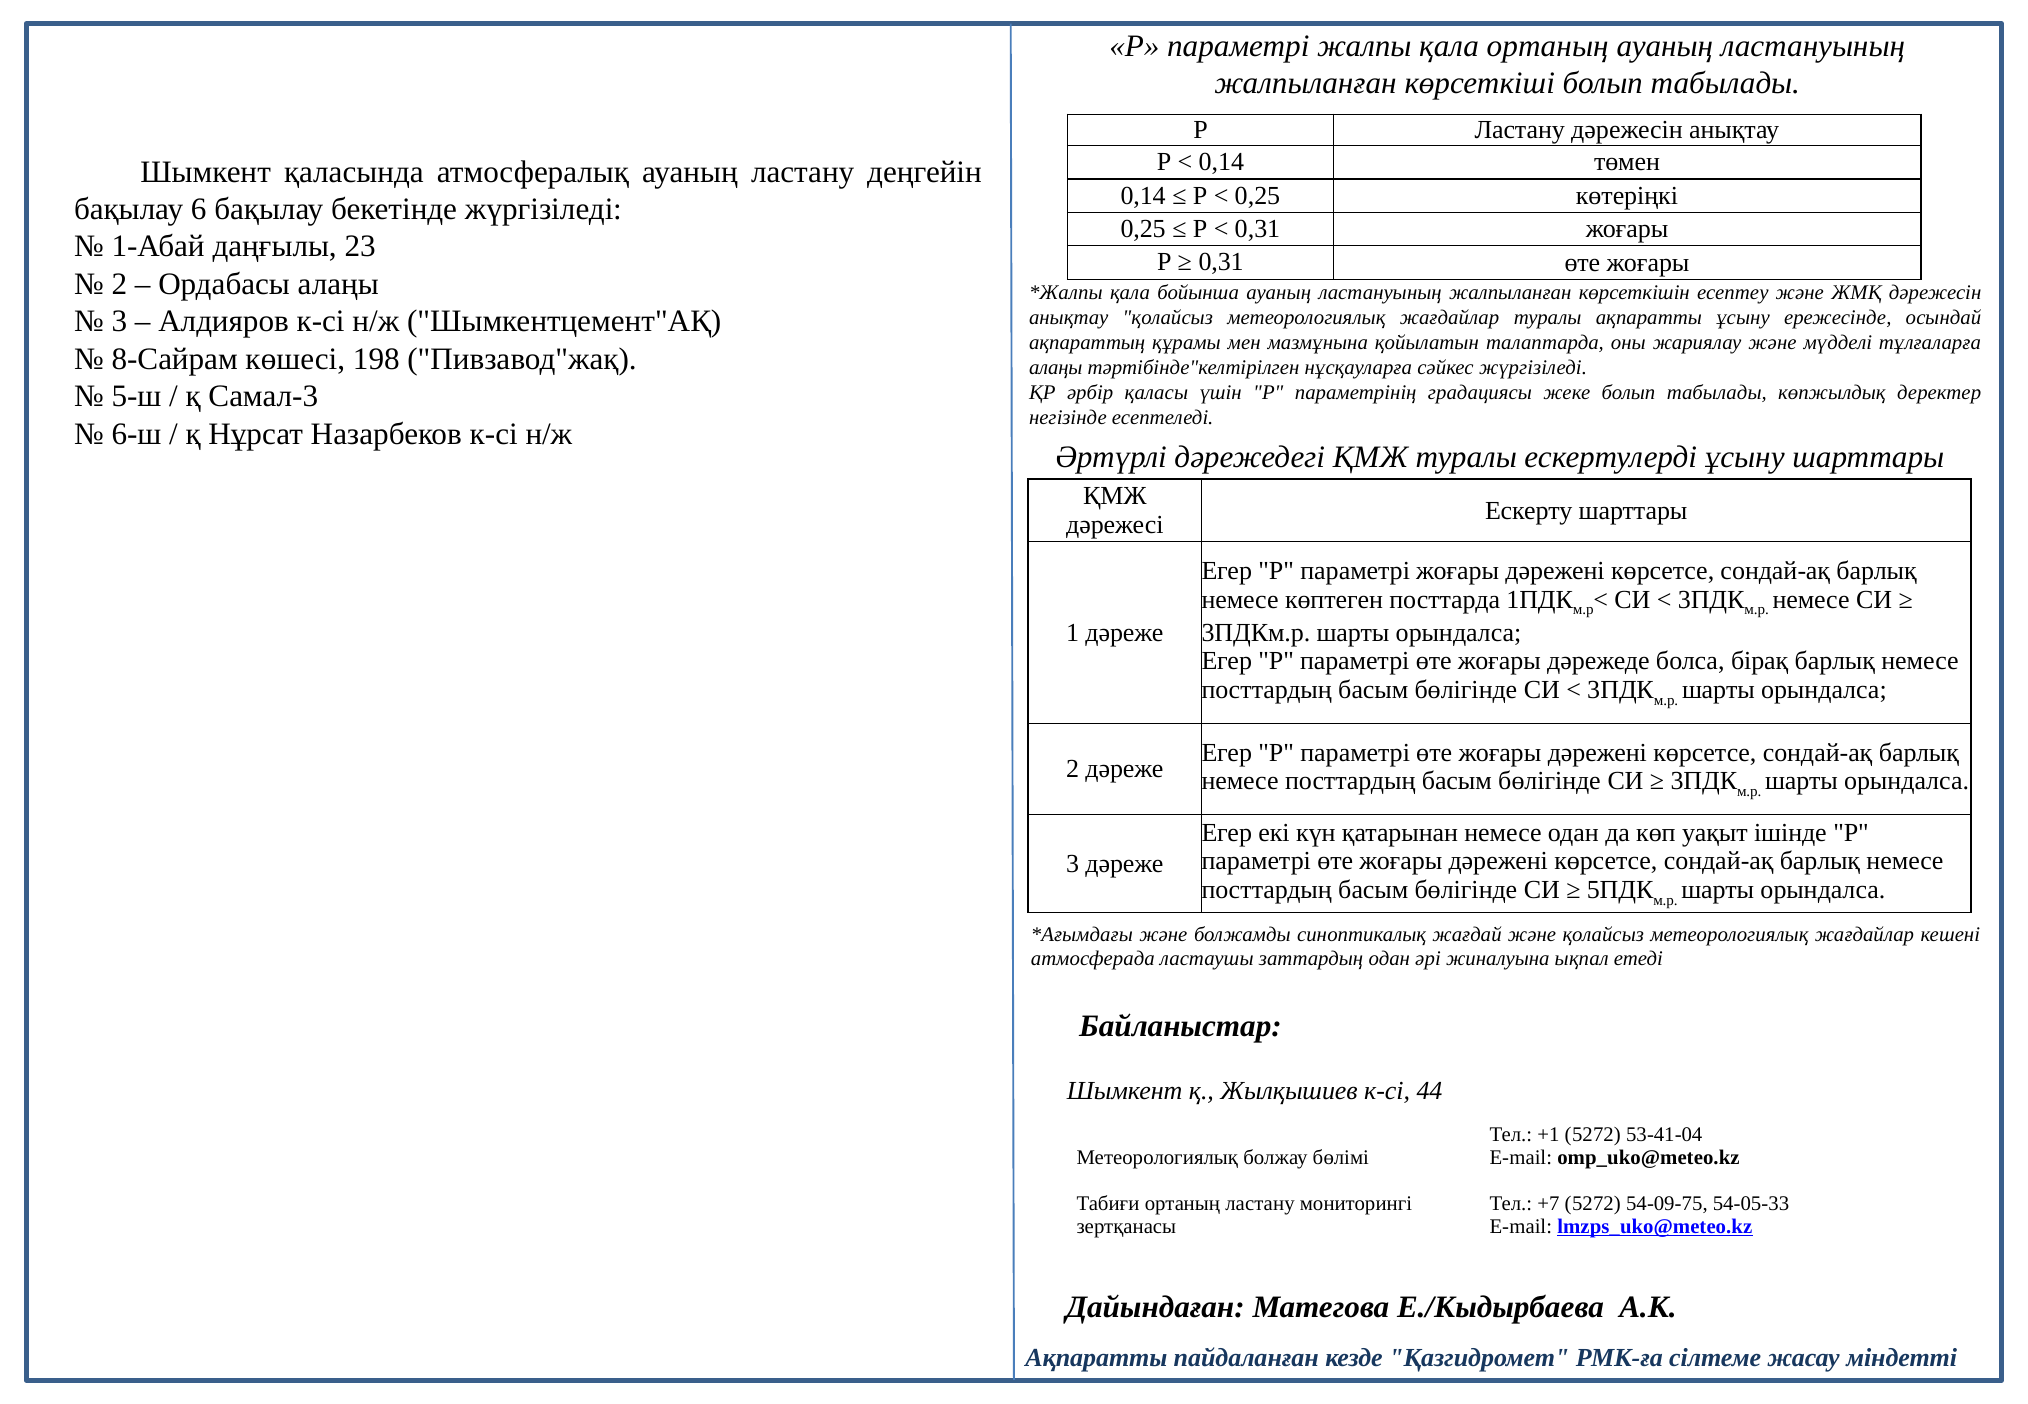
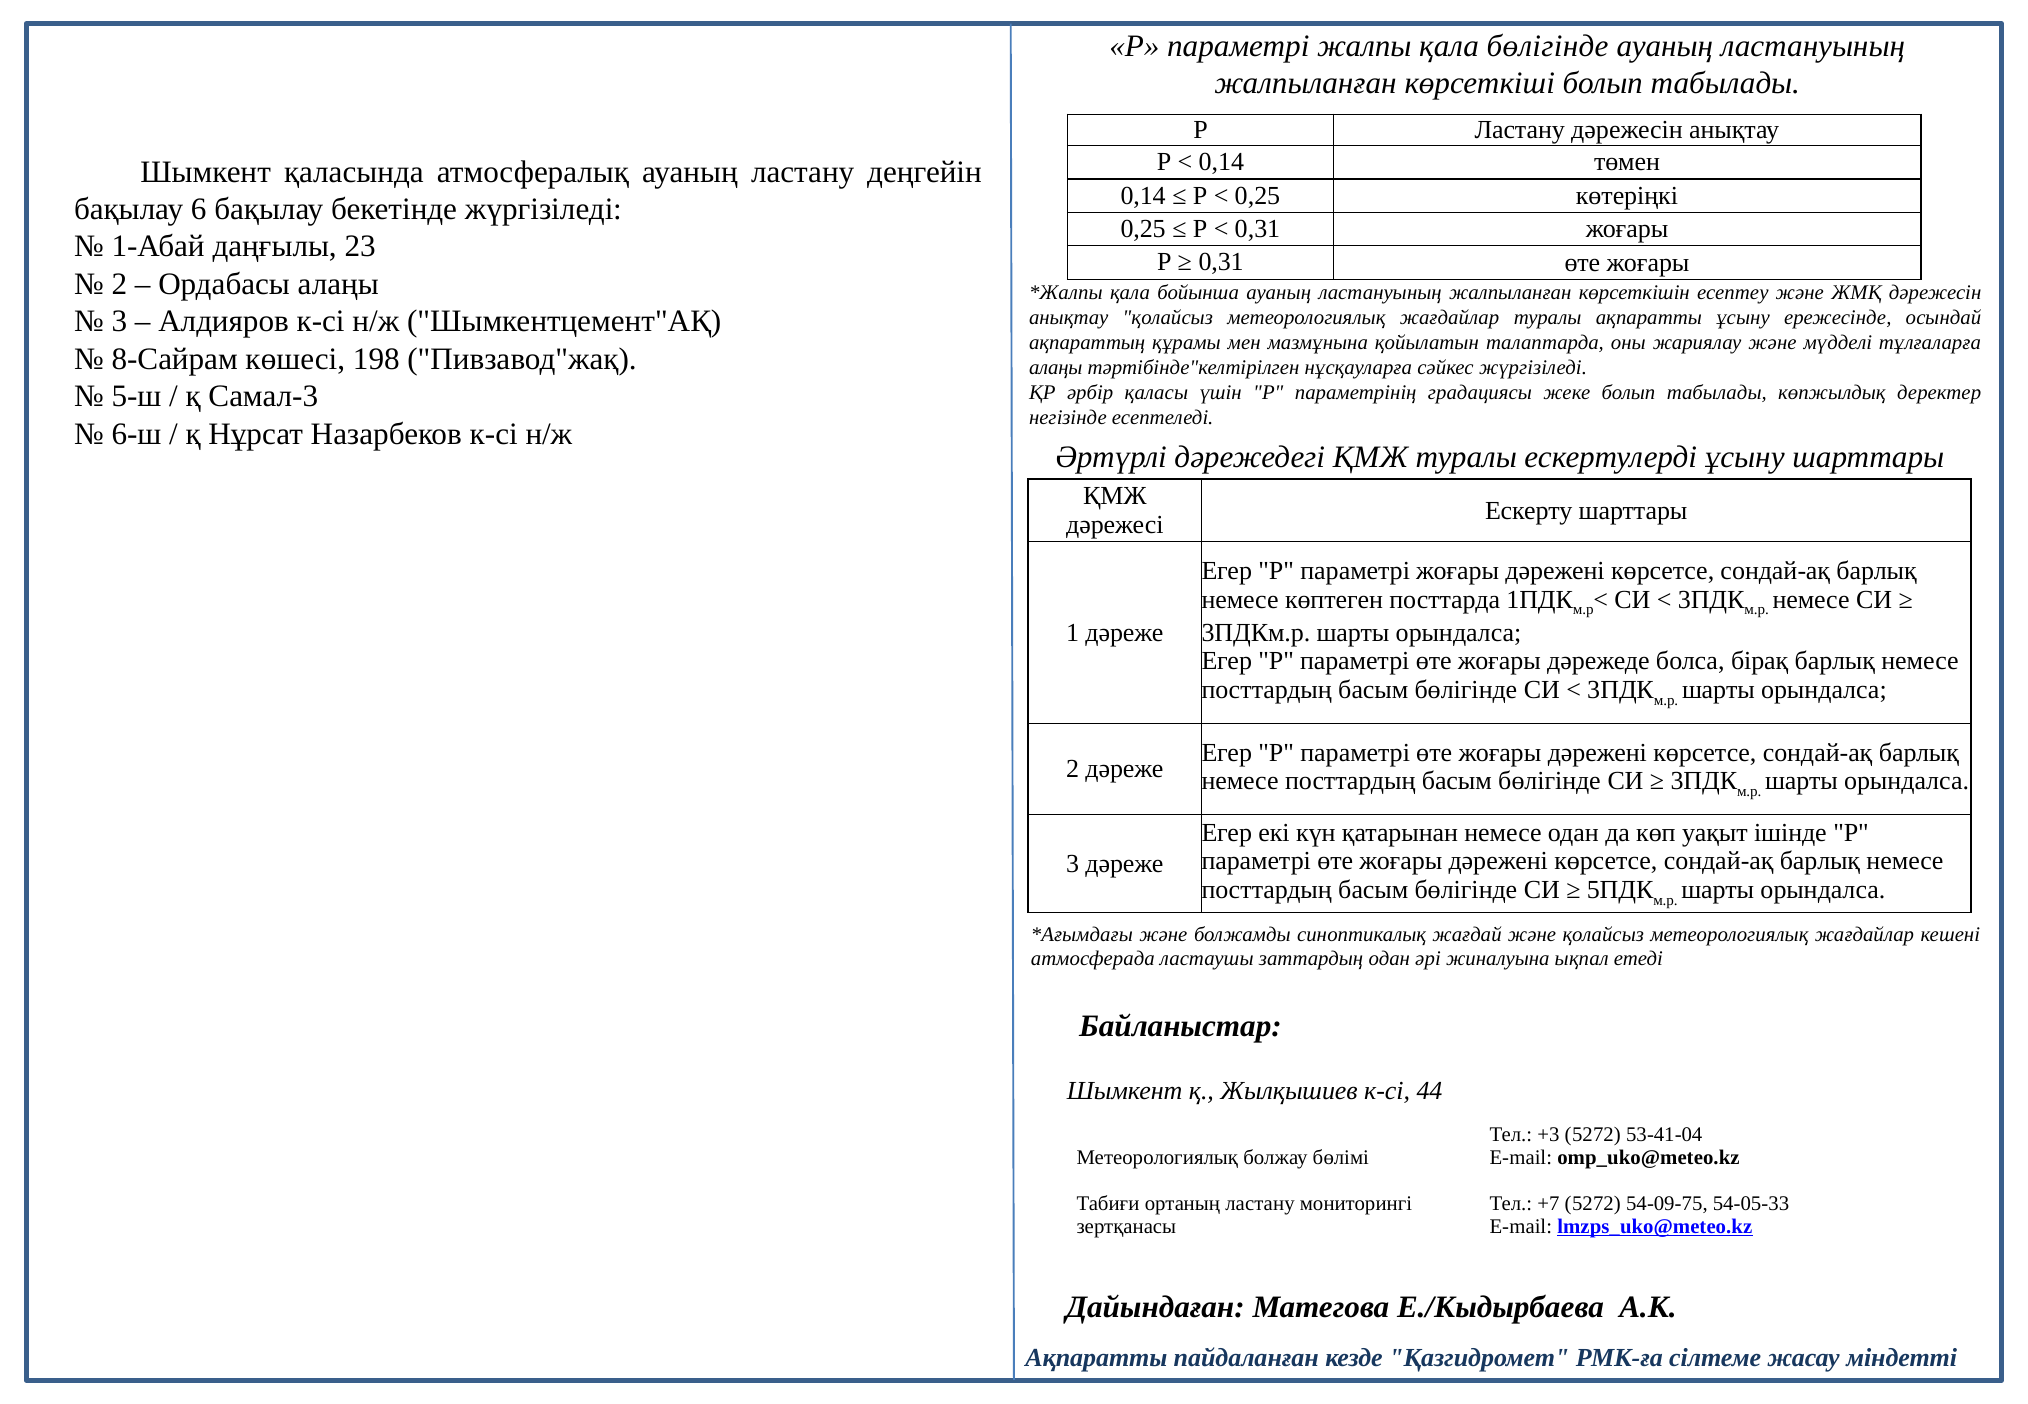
қала ортаның: ортаның -> бөлігінде
+1: +1 -> +3
